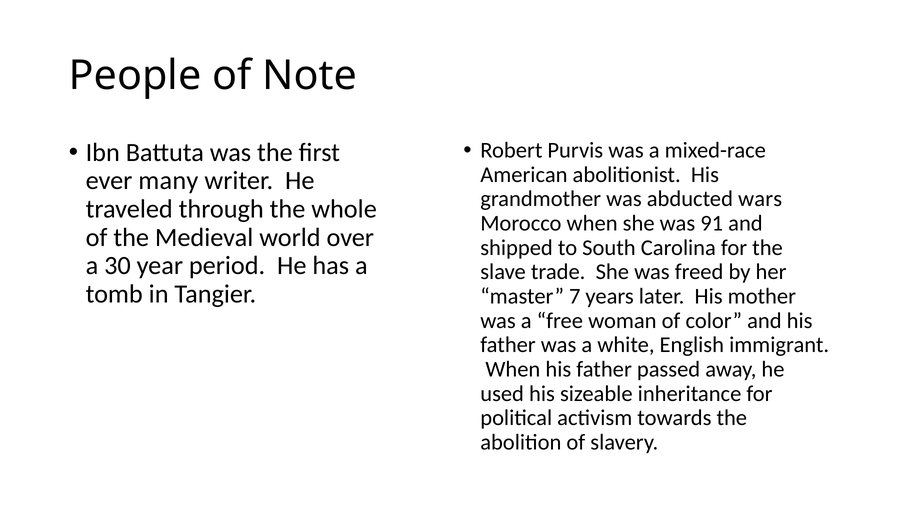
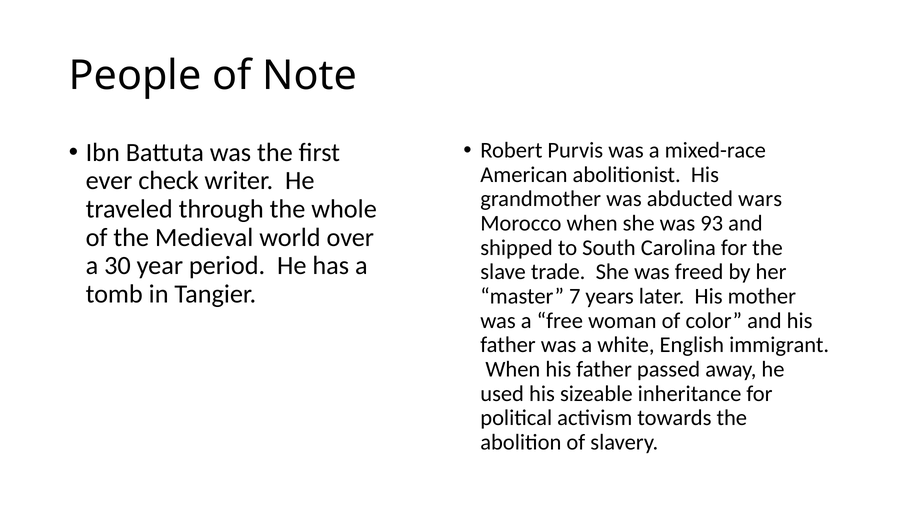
many: many -> check
91: 91 -> 93
